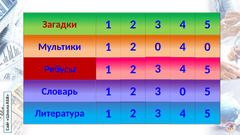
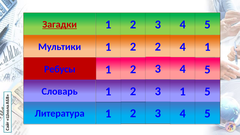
Загадки underline: none -> present
1 2 0: 0 -> 2
4 0: 0 -> 1
3 0: 0 -> 1
